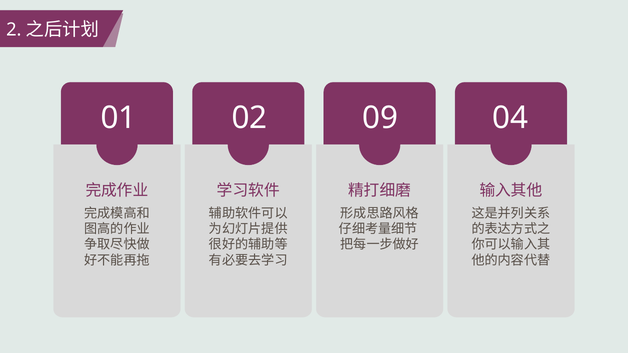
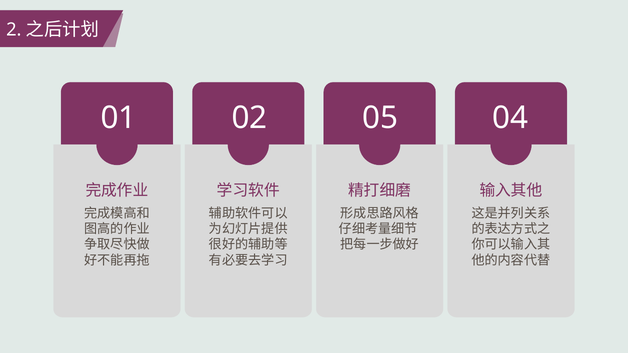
09: 09 -> 05
